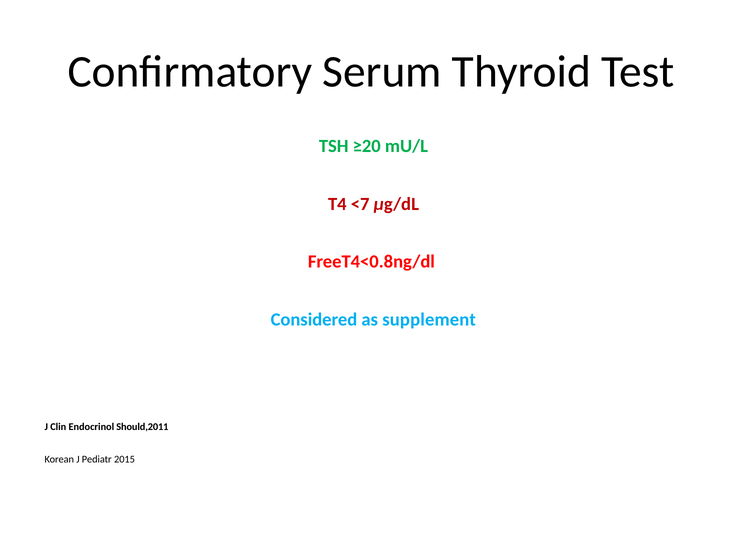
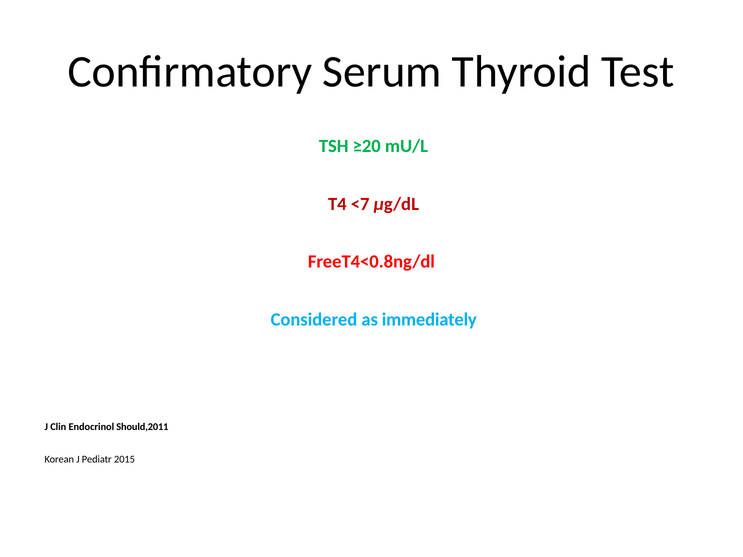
supplement: supplement -> immediately
